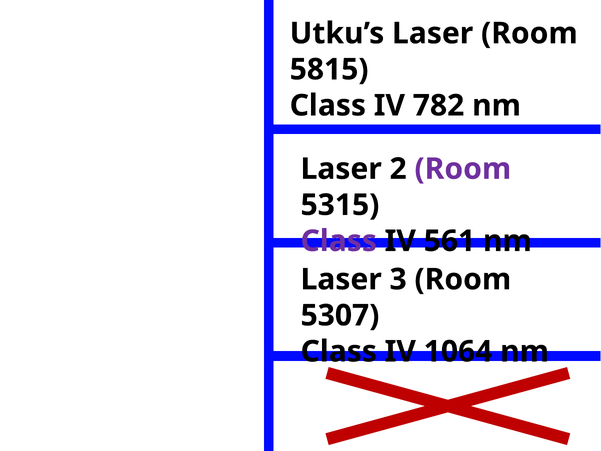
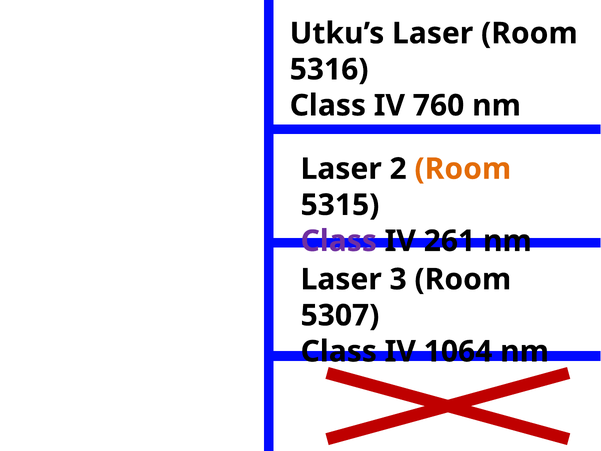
5815: 5815 -> 5316
782: 782 -> 760
Room at (463, 169) colour: purple -> orange
561: 561 -> 261
